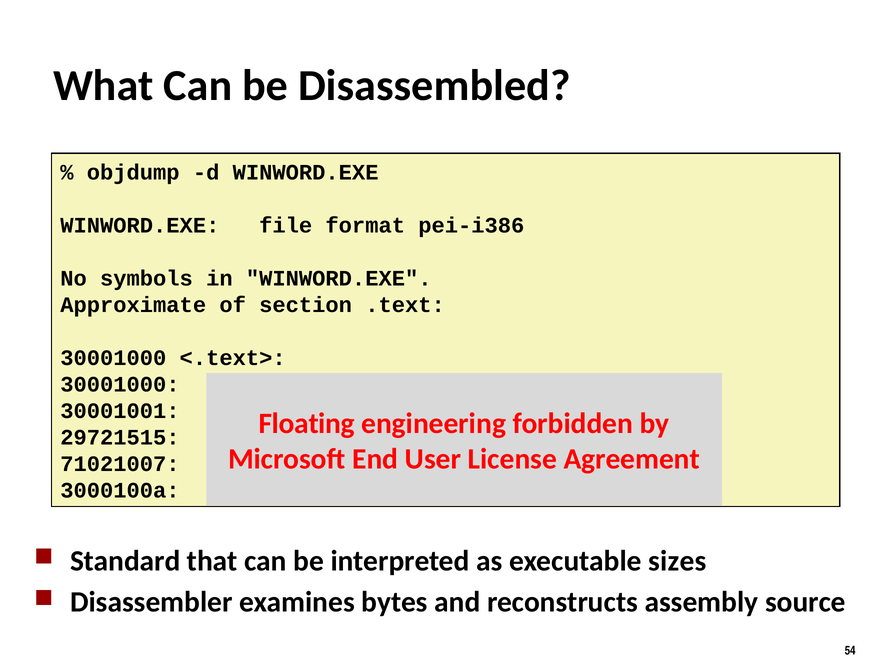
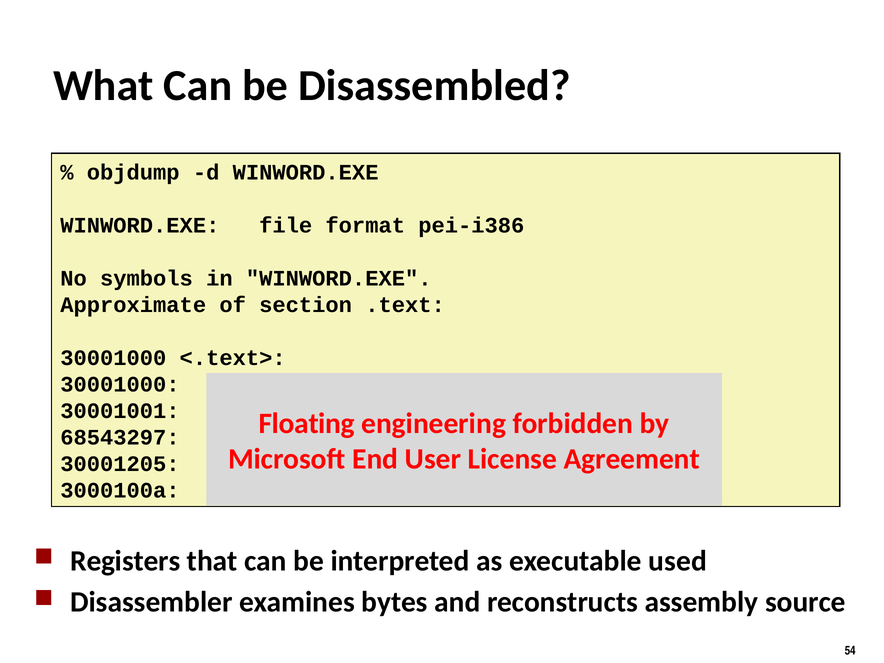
29721515: 29721515 -> 68543297
71021007: 71021007 -> 30001205
Standard: Standard -> Registers
sizes: sizes -> used
